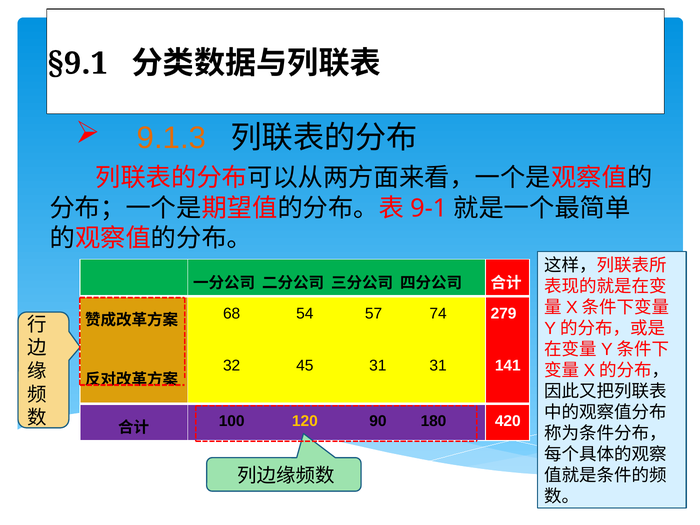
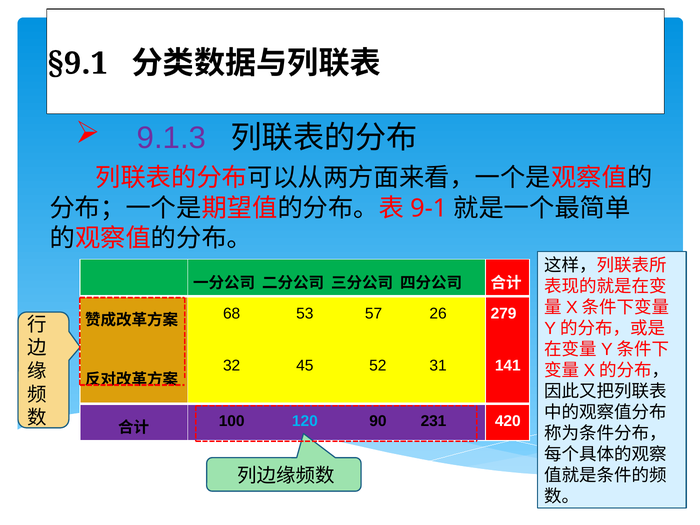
9.1.3 colour: orange -> purple
54: 54 -> 53
74: 74 -> 26
45 31: 31 -> 52
120 colour: yellow -> light blue
180: 180 -> 231
